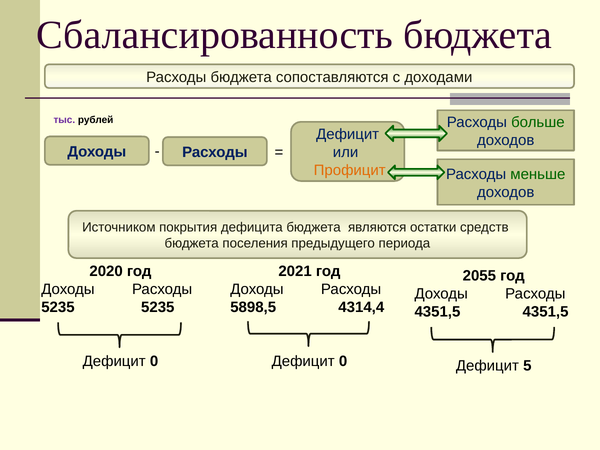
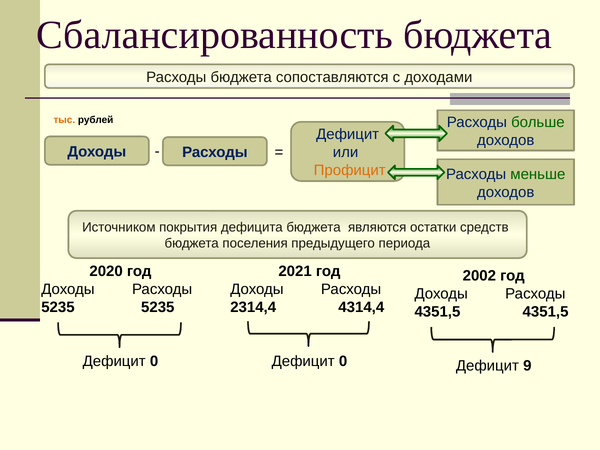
тыс colour: purple -> orange
2055: 2055 -> 2002
5898,5: 5898,5 -> 2314,4
5: 5 -> 9
